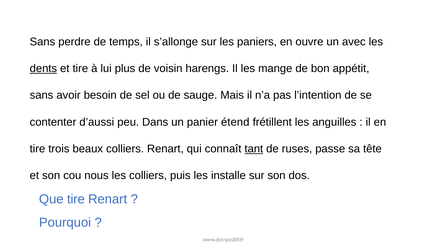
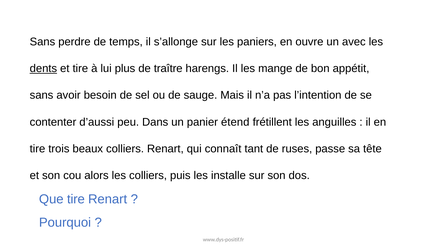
voisin: voisin -> traître
tant underline: present -> none
nous: nous -> alors
